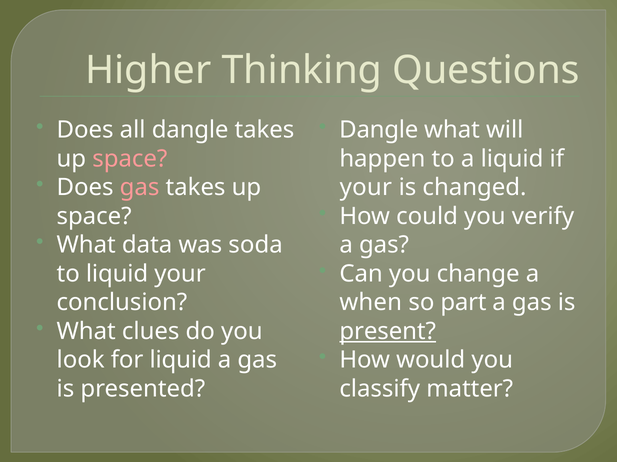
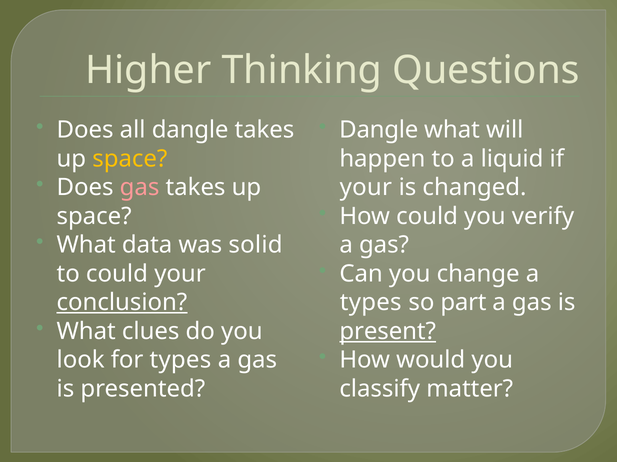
space at (130, 159) colour: pink -> yellow
soda: soda -> solid
to liquid: liquid -> could
conclusion underline: none -> present
when at (371, 303): when -> types
for liquid: liquid -> types
